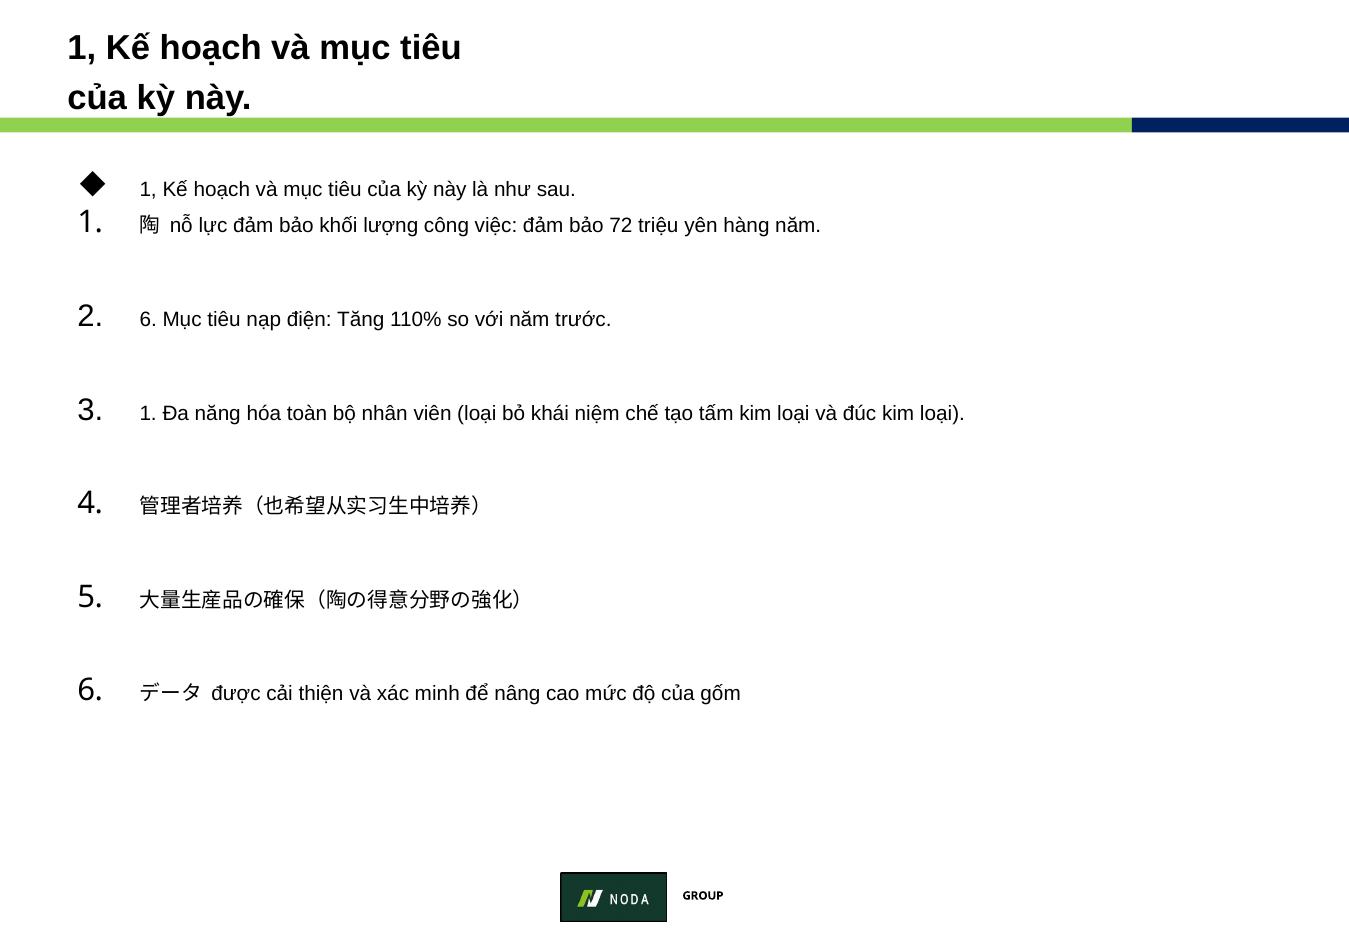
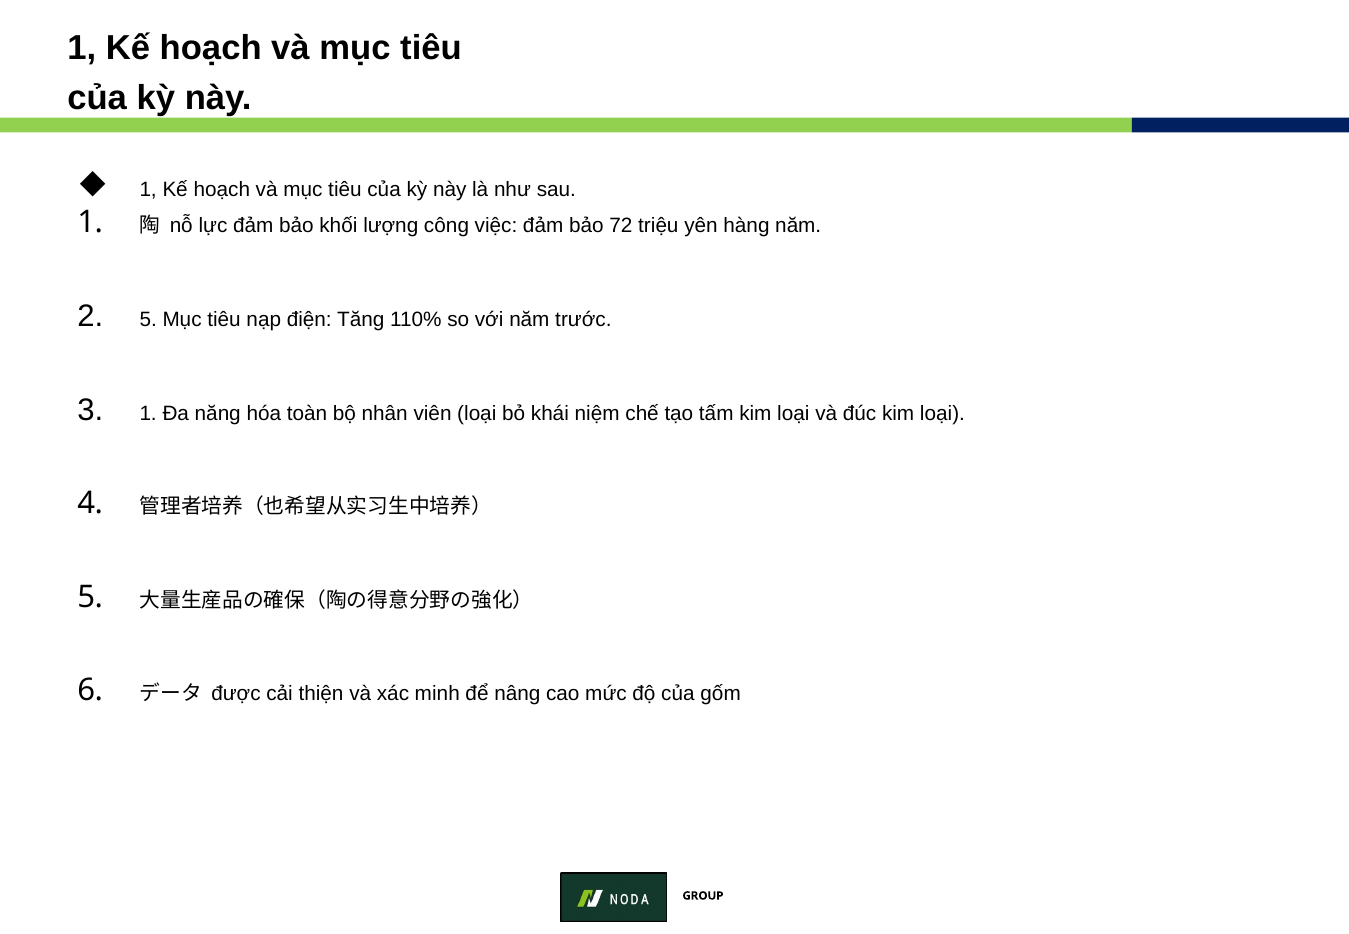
6 at (148, 320): 6 -> 5
